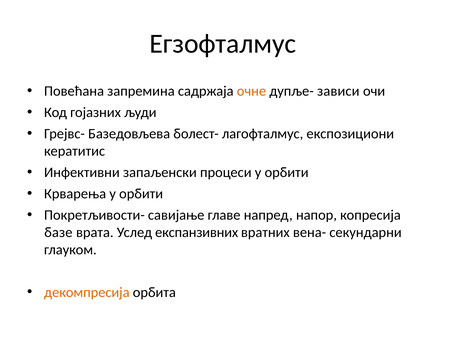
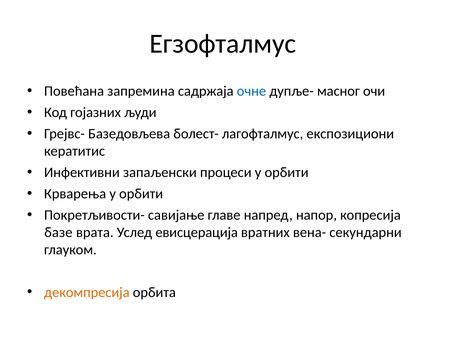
очне colour: orange -> blue
зависи: зависи -> масног
експанзивних: експанзивних -> евисцерација
